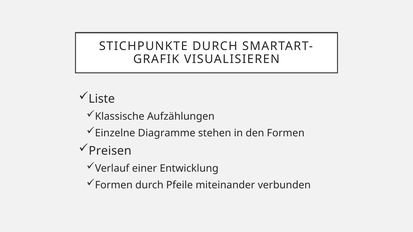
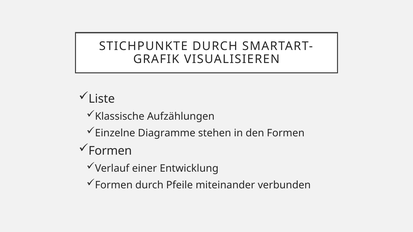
Preisen at (110, 151): Preisen -> Formen
